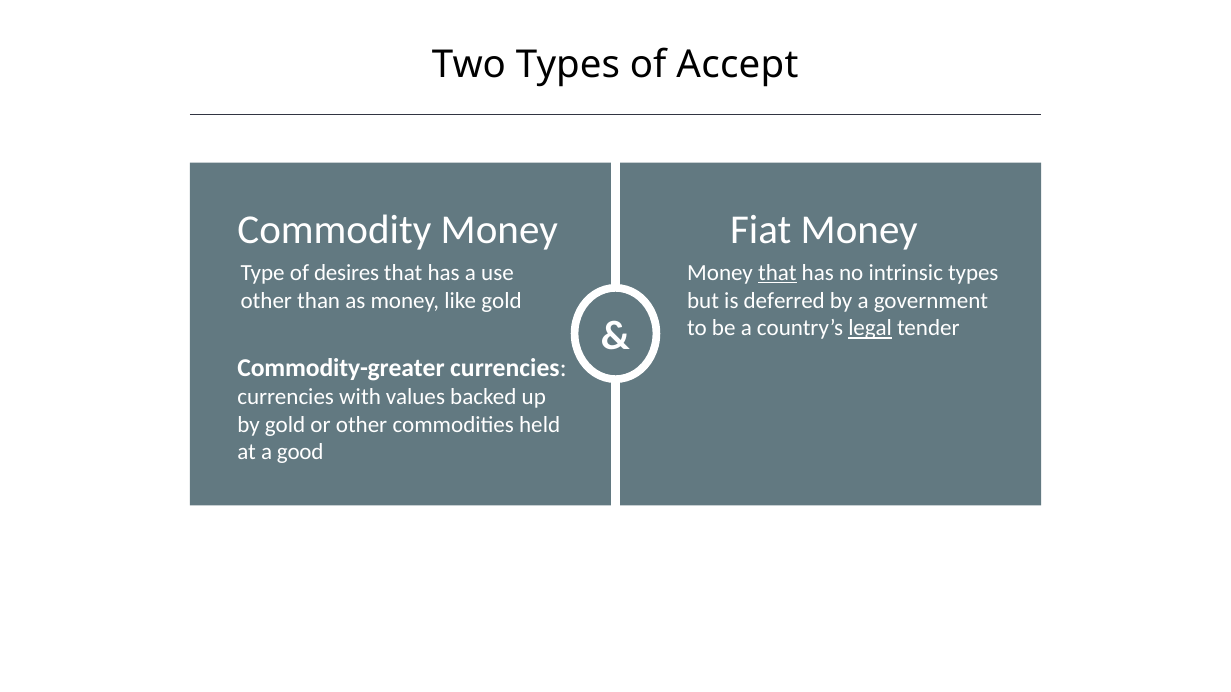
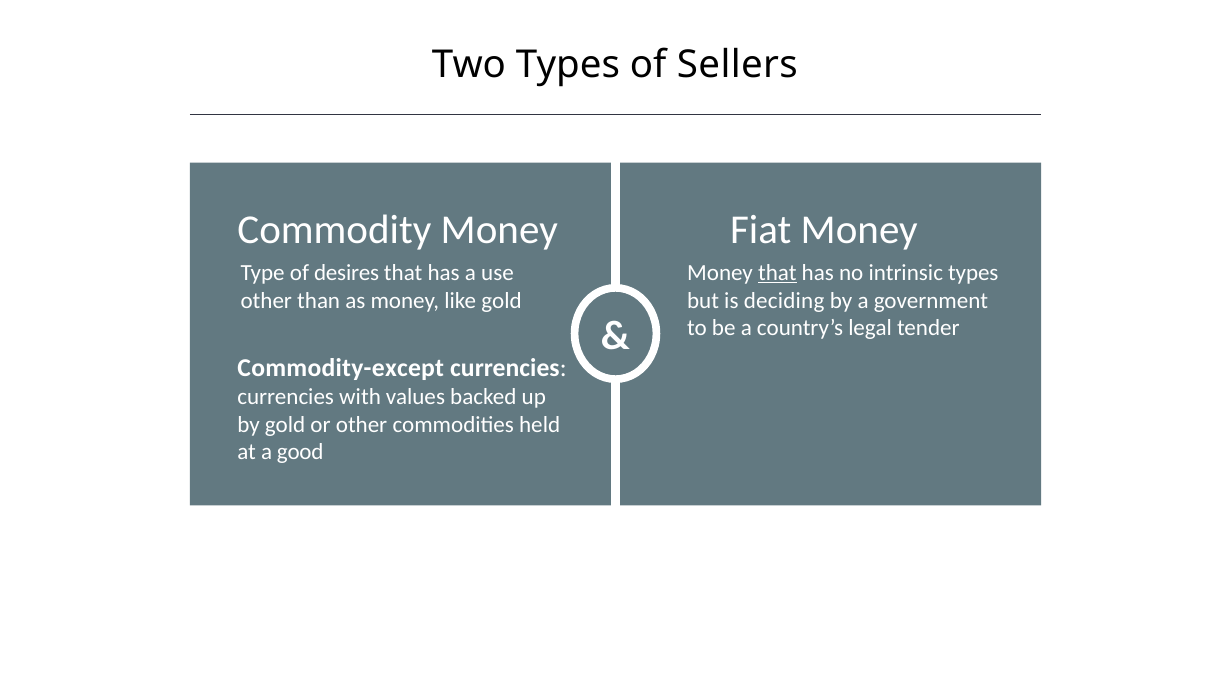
Accept: Accept -> Sellers
deferred: deferred -> deciding
legal underline: present -> none
Commodity-greater: Commodity-greater -> Commodity-except
